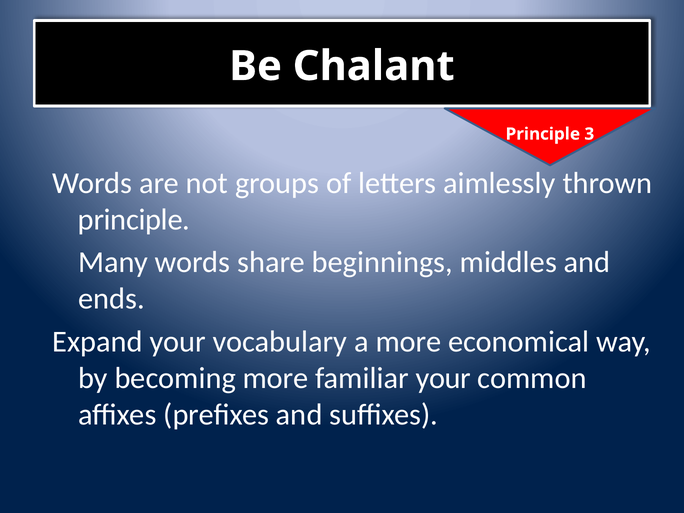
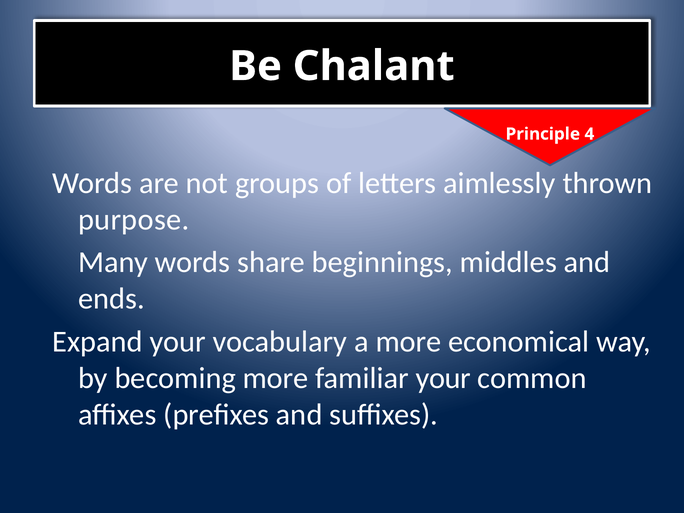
3: 3 -> 4
principle at (134, 220): principle -> purpose
